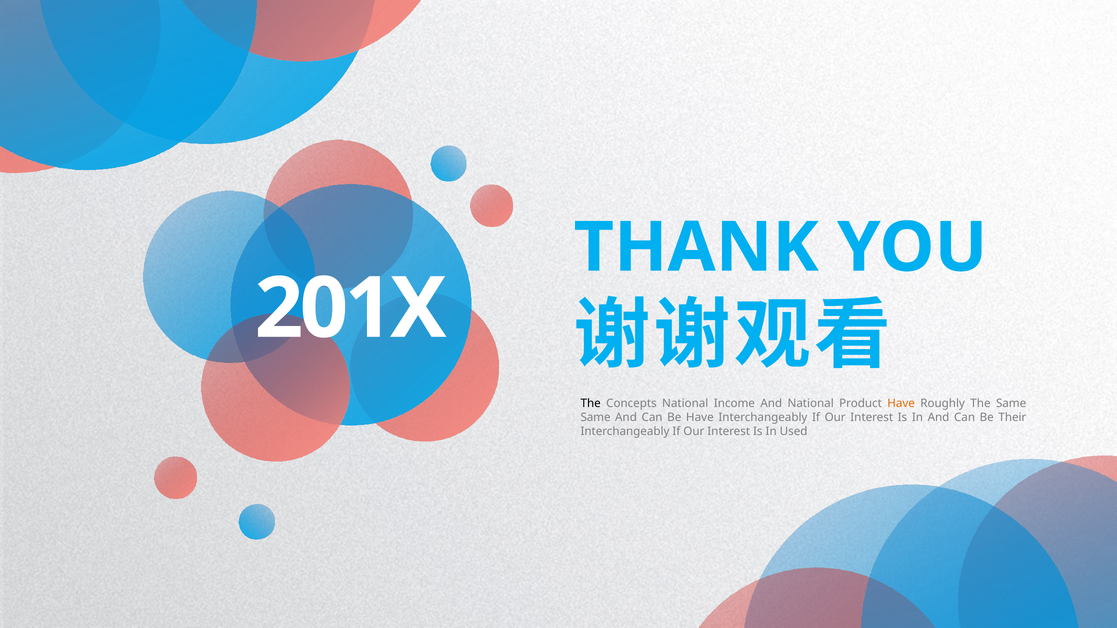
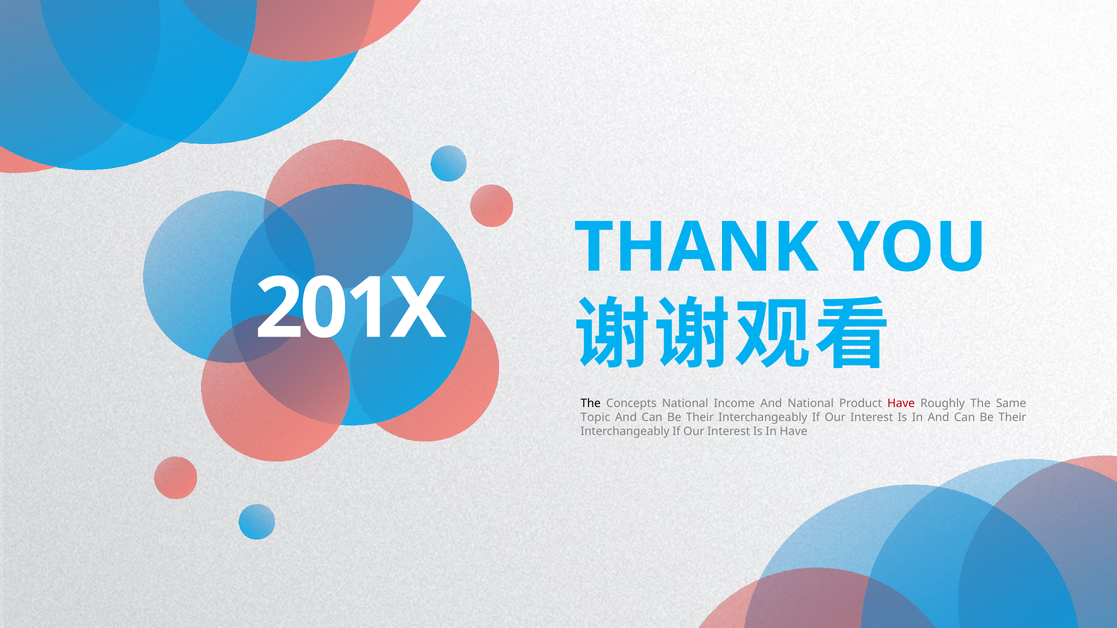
Have at (901, 404) colour: orange -> red
Same at (596, 418): Same -> Topic
Have at (700, 418): Have -> Their
In Used: Used -> Have
